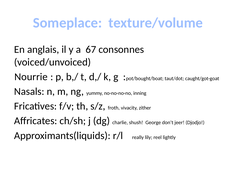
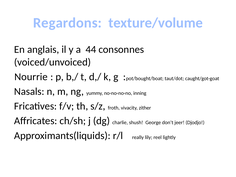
Someplace: Someplace -> Regardons
67: 67 -> 44
